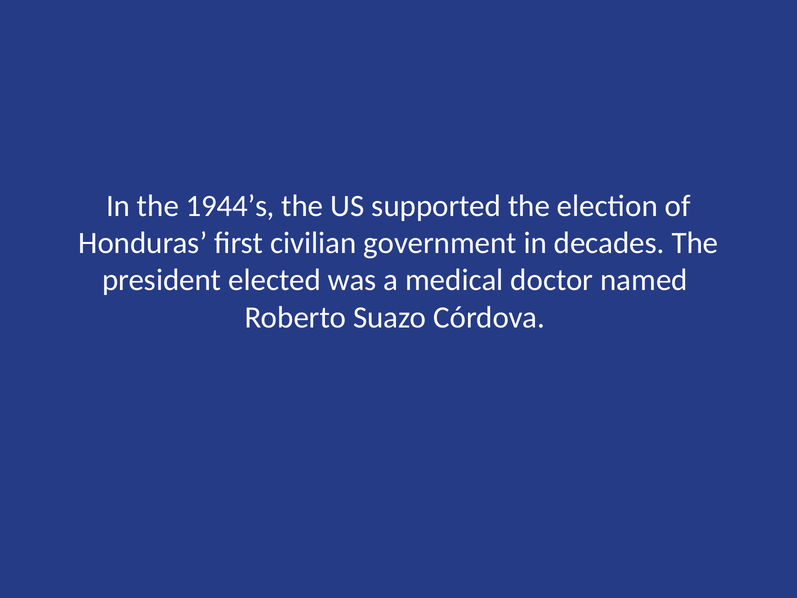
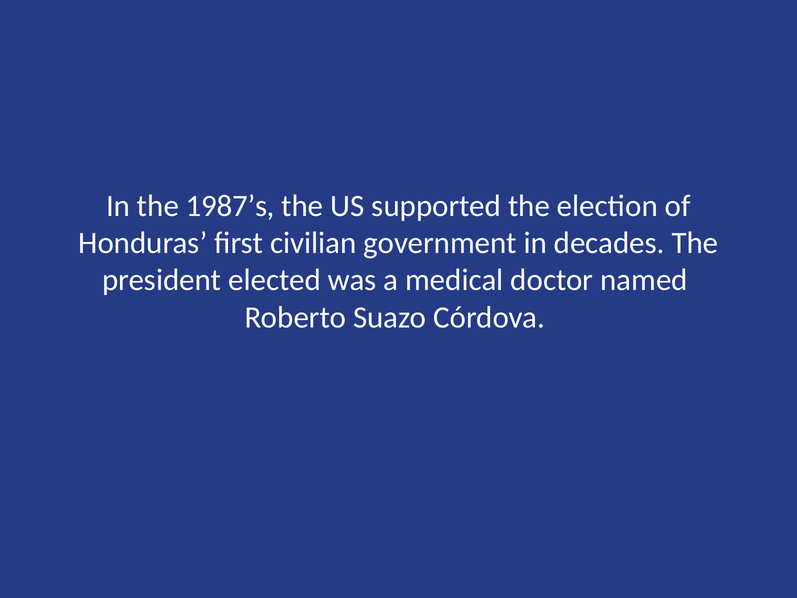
1944’s: 1944’s -> 1987’s
